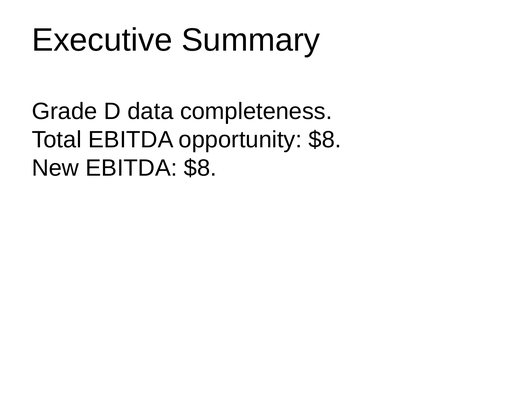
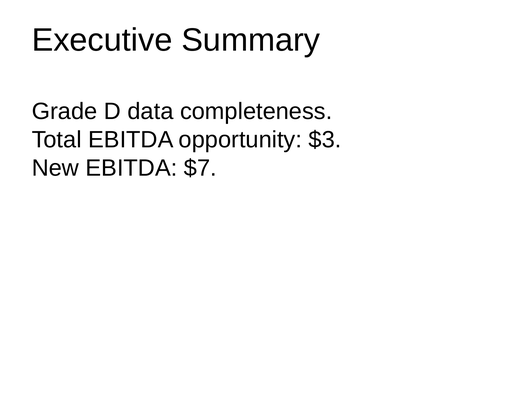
opportunity $8: $8 -> $3
EBITDA $8: $8 -> $7
